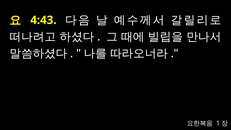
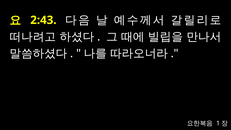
4:43: 4:43 -> 2:43
